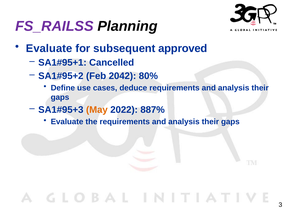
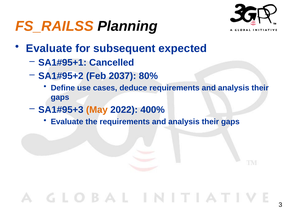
FS_RAILSS colour: purple -> orange
approved: approved -> expected
2042: 2042 -> 2037
887%: 887% -> 400%
